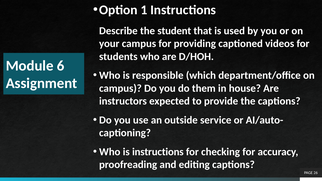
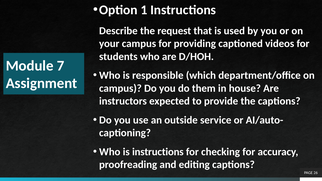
student: student -> request
6: 6 -> 7
